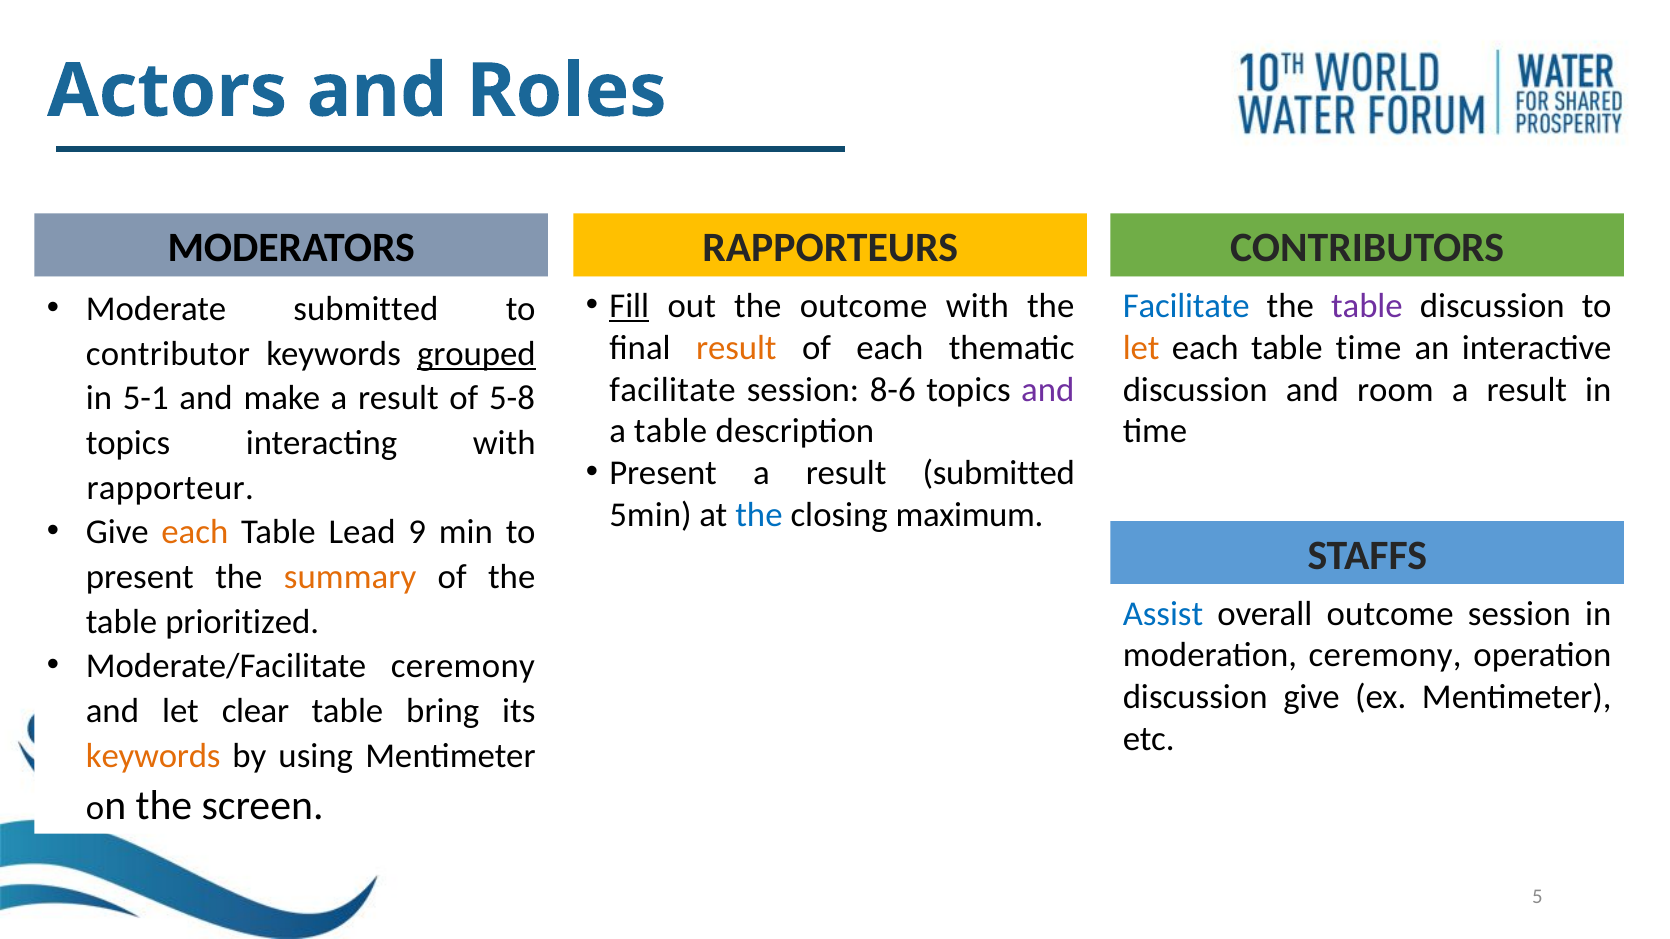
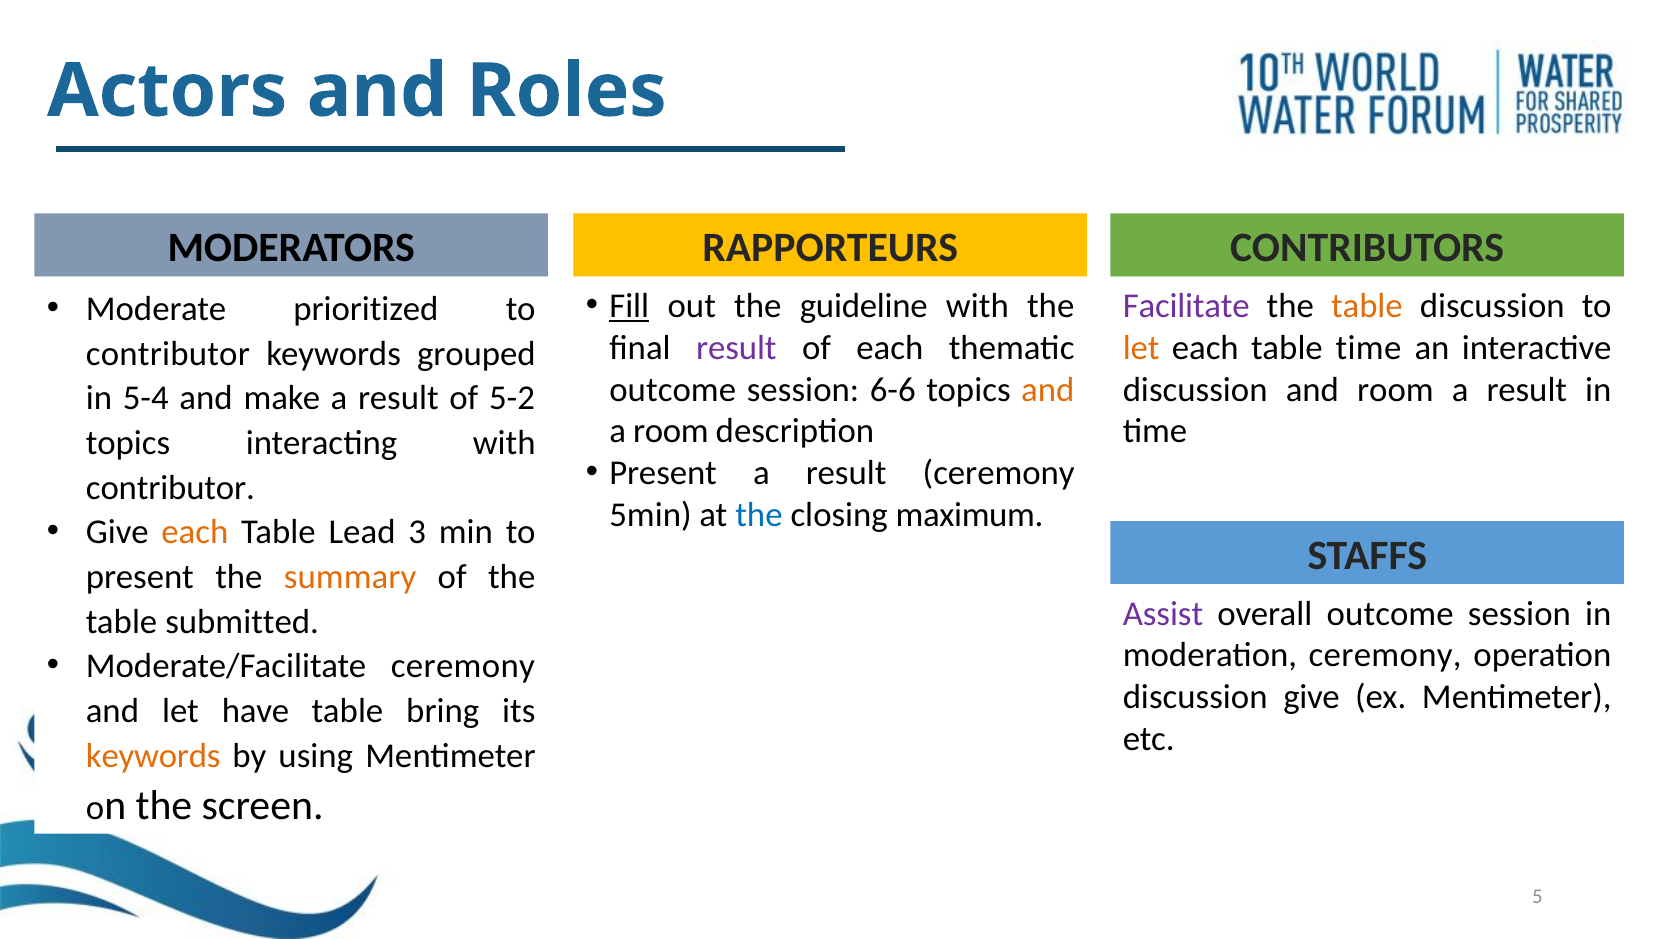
the outcome: outcome -> guideline
Moderate submitted: submitted -> prioritized
Facilitate at (1186, 306) colour: blue -> purple
table at (1367, 306) colour: purple -> orange
result at (736, 348) colour: orange -> purple
grouped underline: present -> none
facilitate at (673, 390): facilitate -> outcome
8-6: 8-6 -> 6-6
and at (1048, 390) colour: purple -> orange
5-1: 5-1 -> 5-4
5-8: 5-8 -> 5-2
a table: table -> room
result submitted: submitted -> ceremony
rapporteur at (170, 488): rapporteur -> contributor
9: 9 -> 3
Assist colour: blue -> purple
prioritized: prioritized -> submitted
clear: clear -> have
